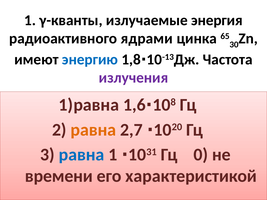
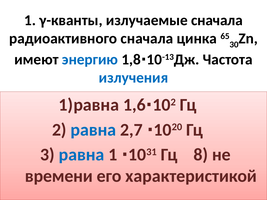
излучаемые энергия: энергия -> сначала
радиоактивного ядрами: ядрами -> сначала
излучения colour: purple -> blue
8 at (173, 102): 8 -> 2
равна at (93, 130) colour: orange -> blue
0: 0 -> 8
